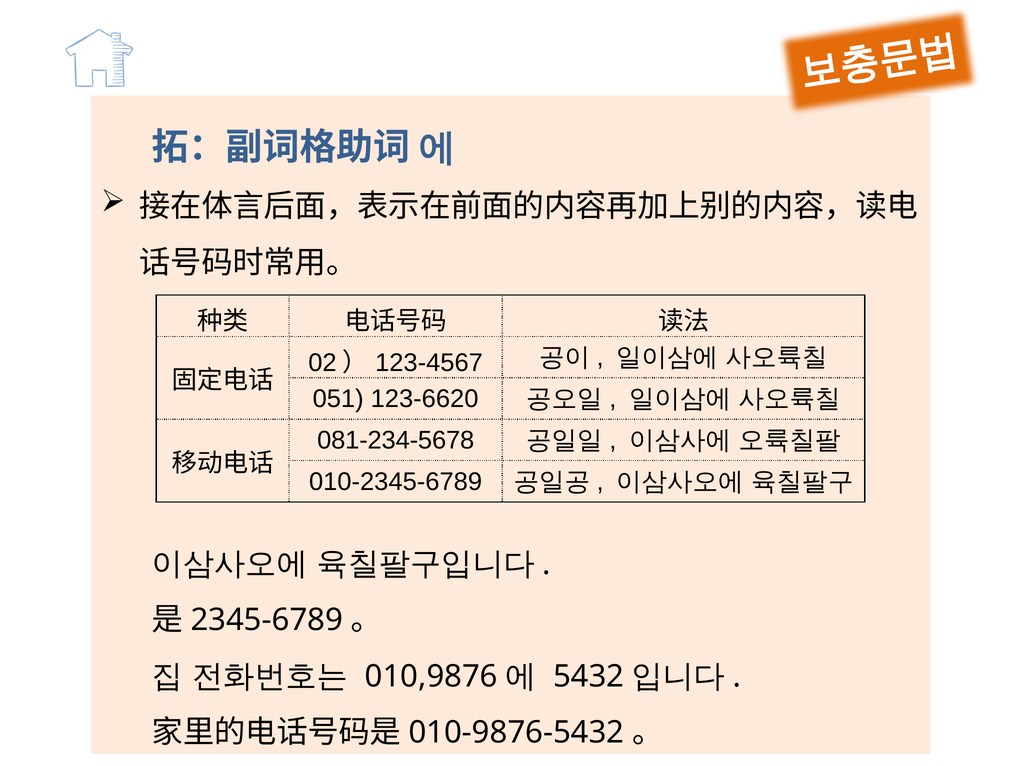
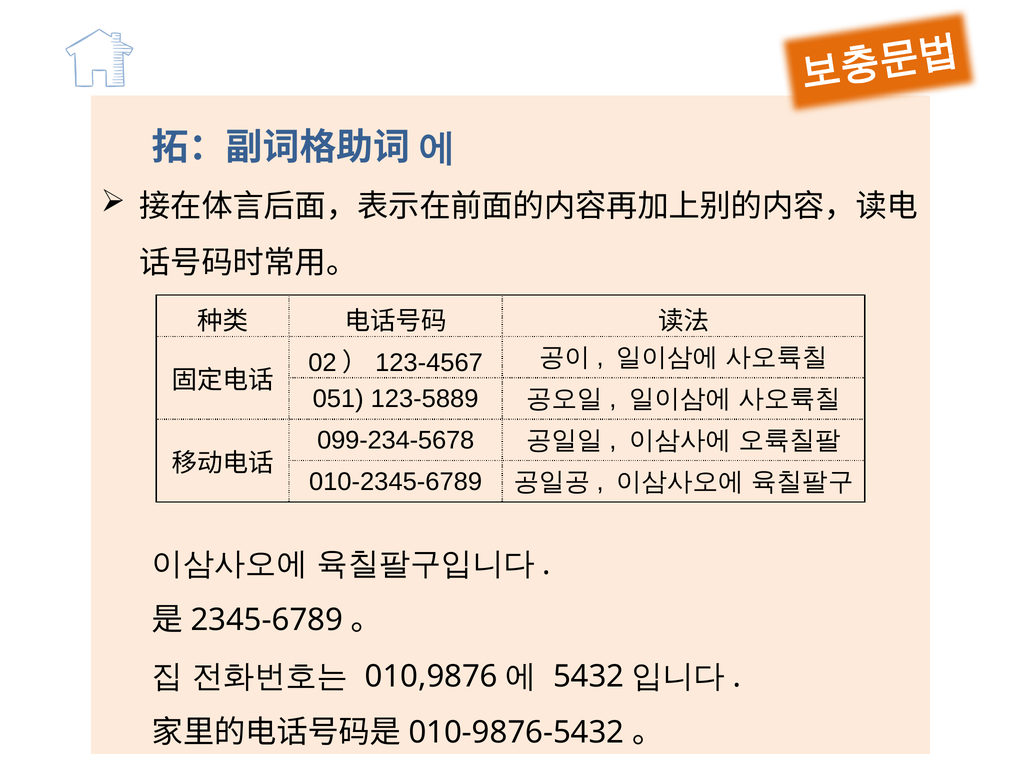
123-6620: 123-6620 -> 123-5889
081-234-5678: 081-234-5678 -> 099-234-5678
